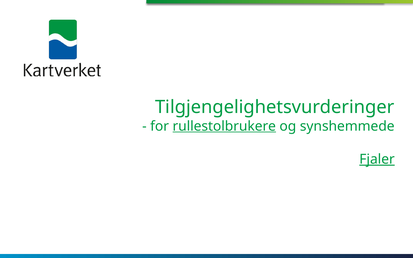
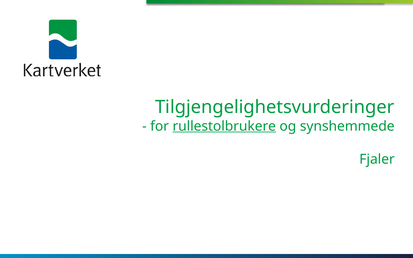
Fjaler underline: present -> none
